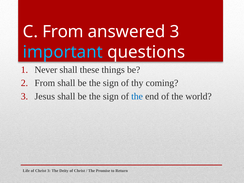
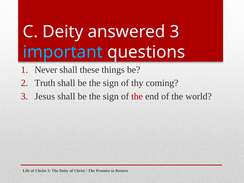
C From: From -> Deity
From at (45, 83): From -> Truth
the at (137, 96) colour: blue -> red
